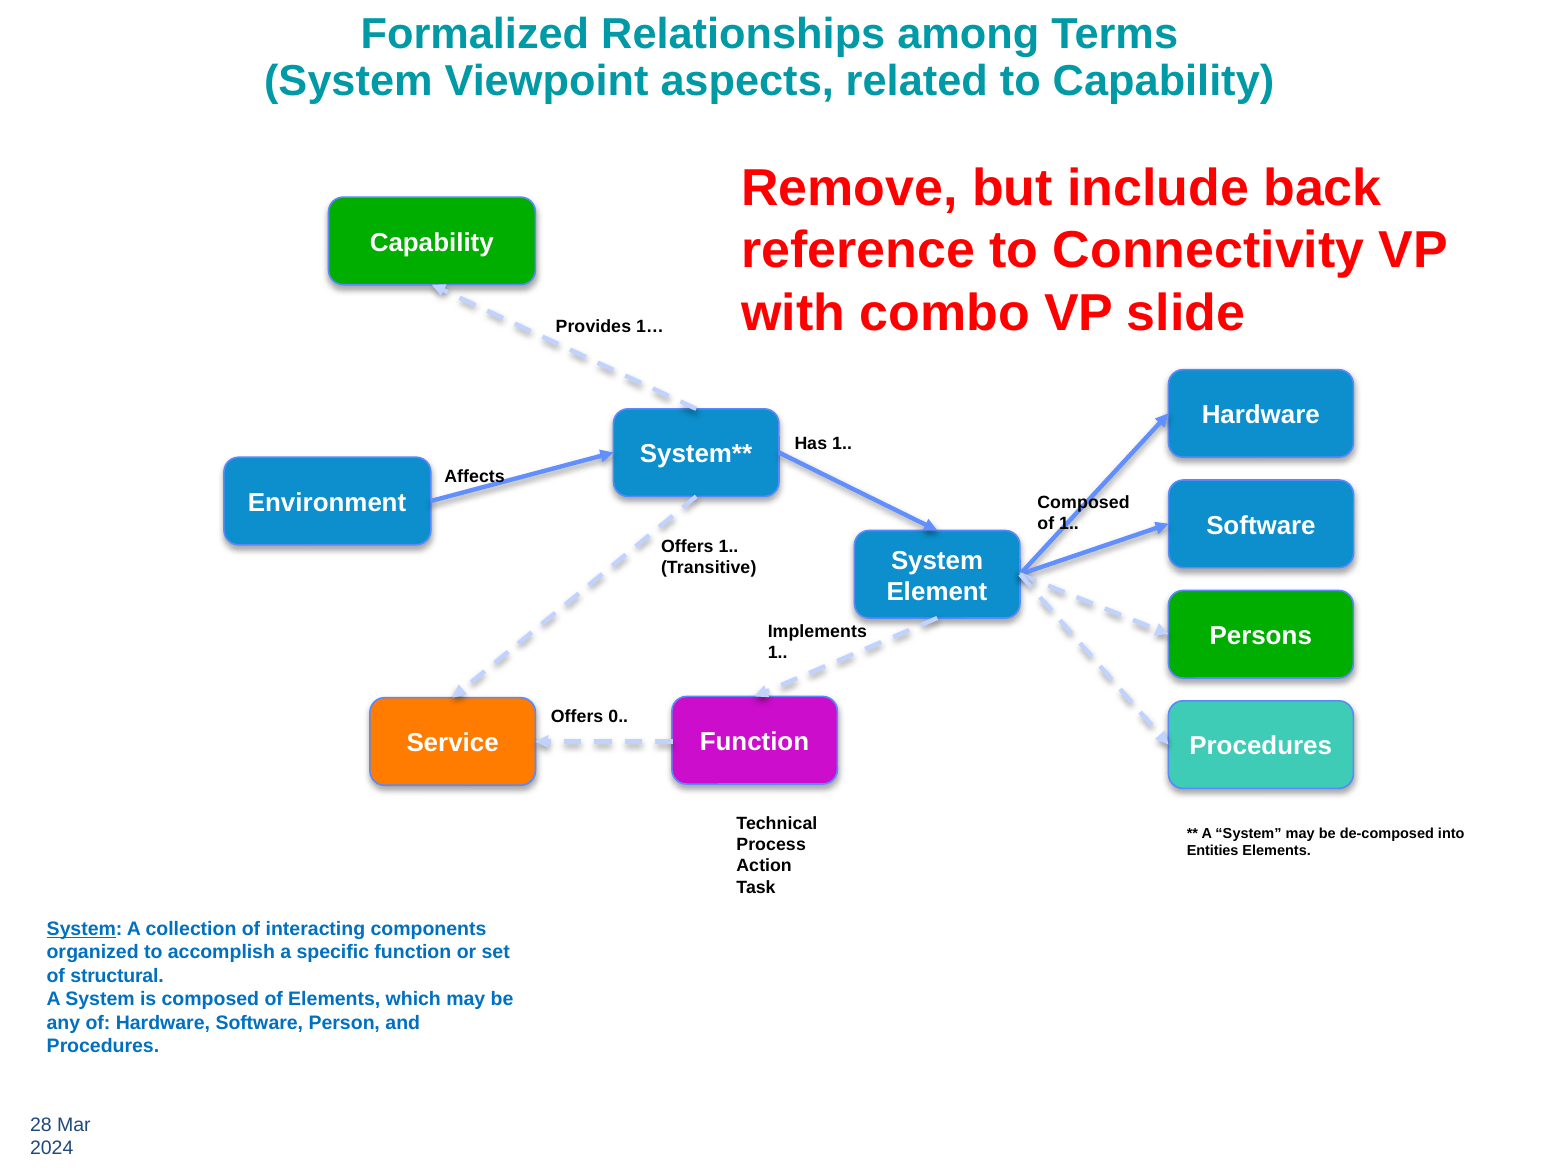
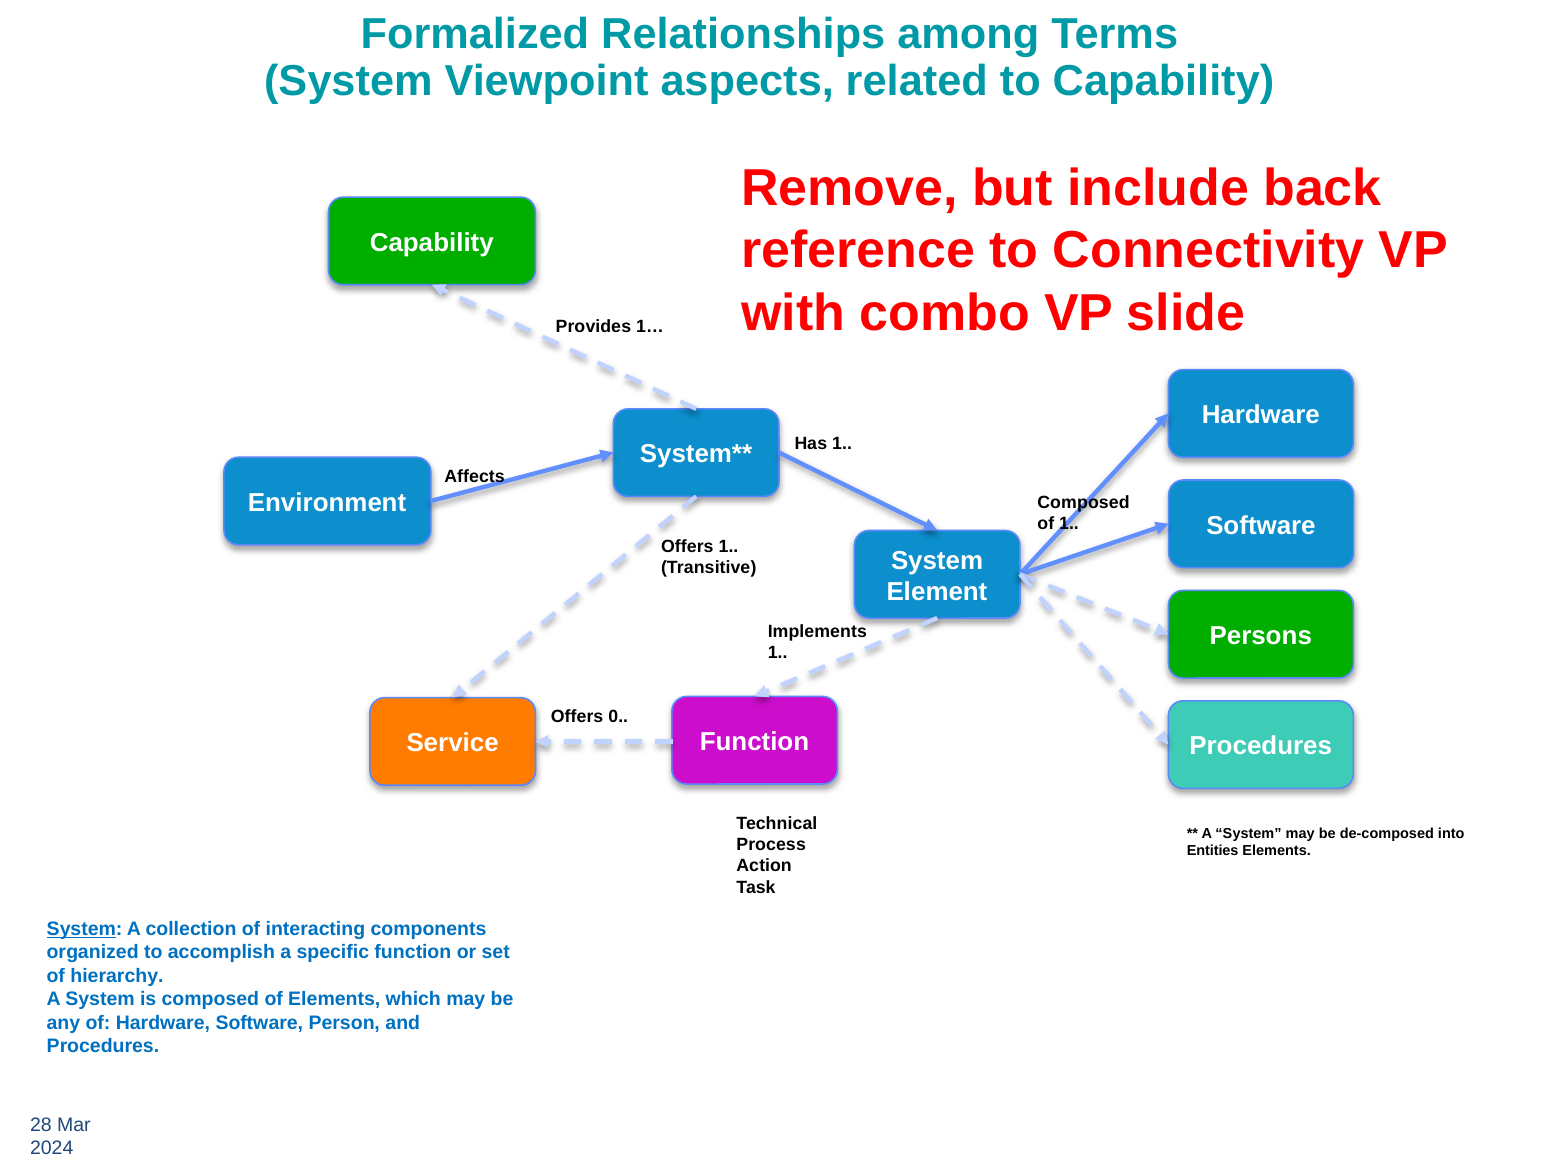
structural: structural -> hierarchy
